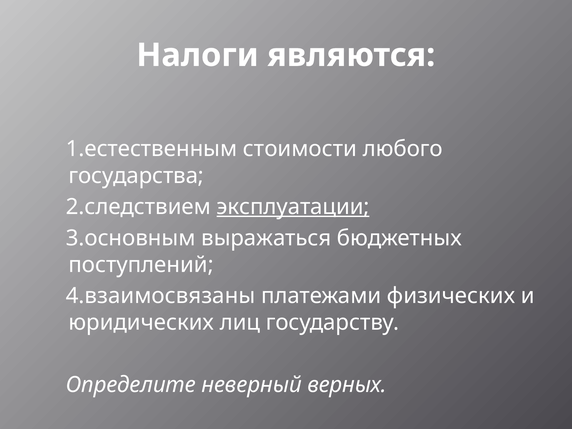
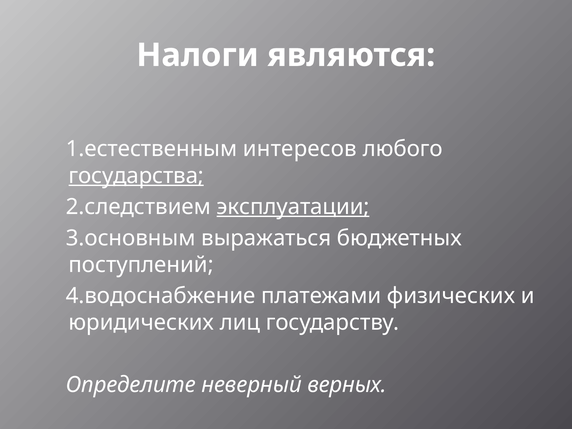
стоимости: стоимости -> интересов
государства underline: none -> present
4.взаимосвязаны: 4.взаимосвязаны -> 4.водоснабжение
